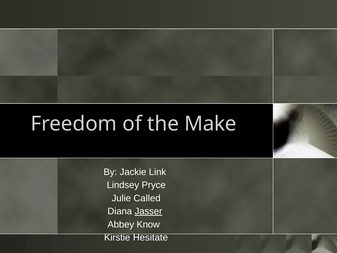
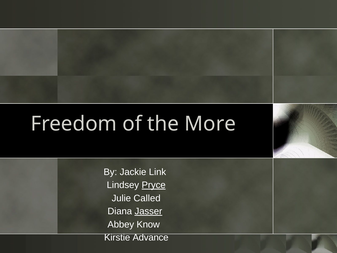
Make: Make -> More
Pryce underline: none -> present
Hesitate: Hesitate -> Advance
